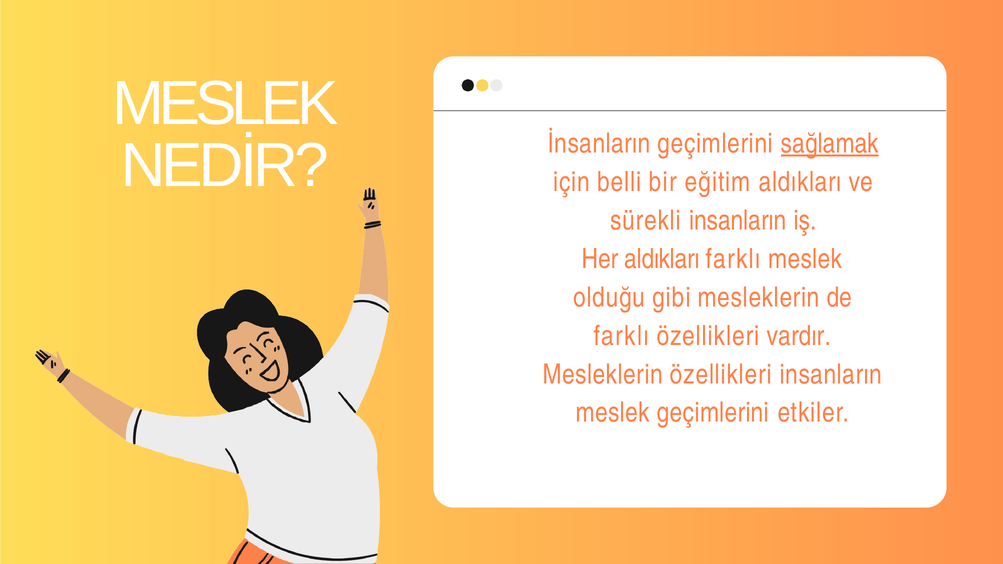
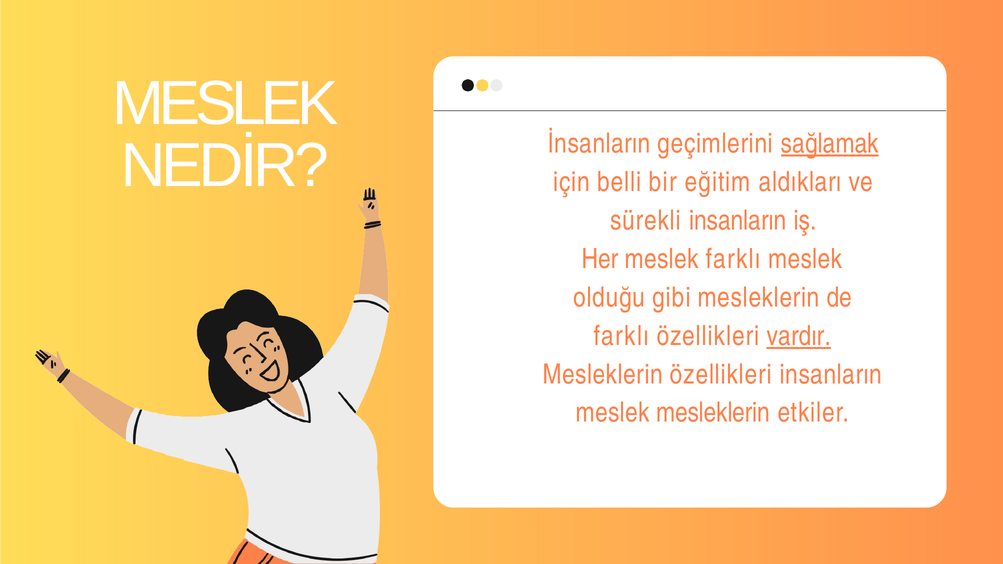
Her aldıkları: aldıkları -> meslek
vardır underline: none -> present
meslek geçimlerini: geçimlerini -> mesleklerin
